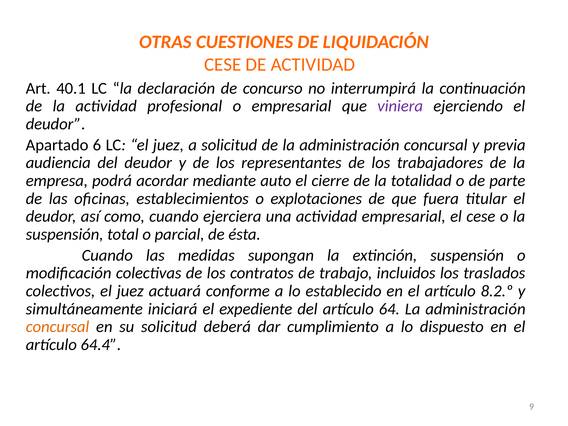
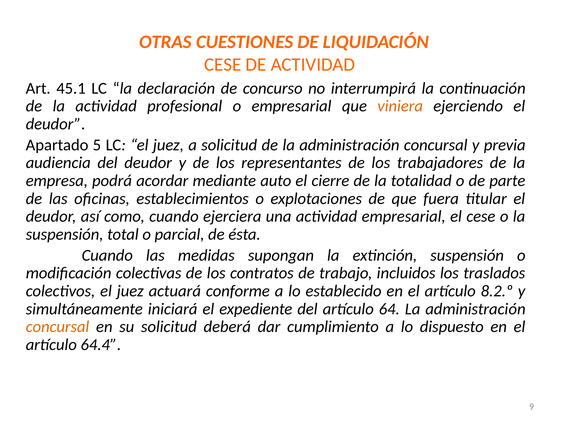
40.1: 40.1 -> 45.1
viniera colour: purple -> orange
6: 6 -> 5
